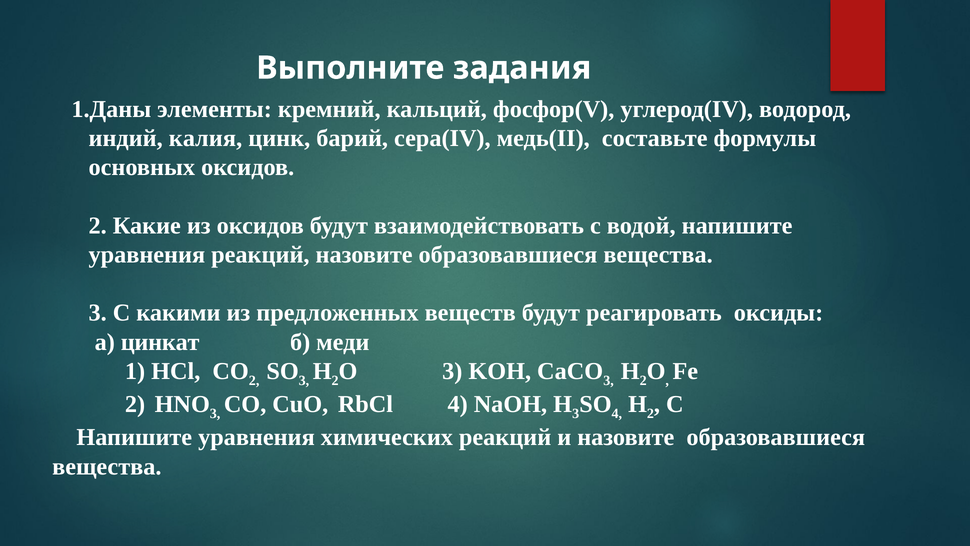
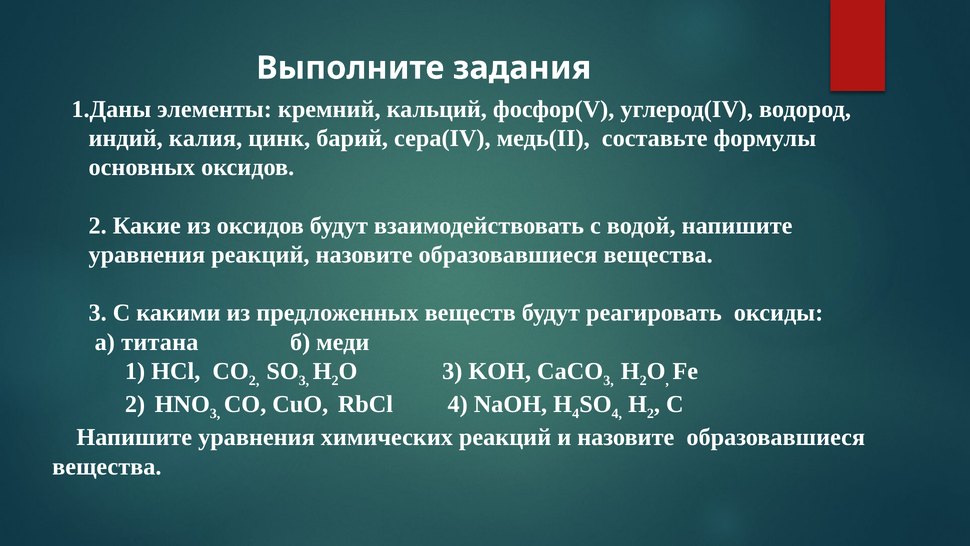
цинкат: цинкат -> титана
3 at (576, 413): 3 -> 4
